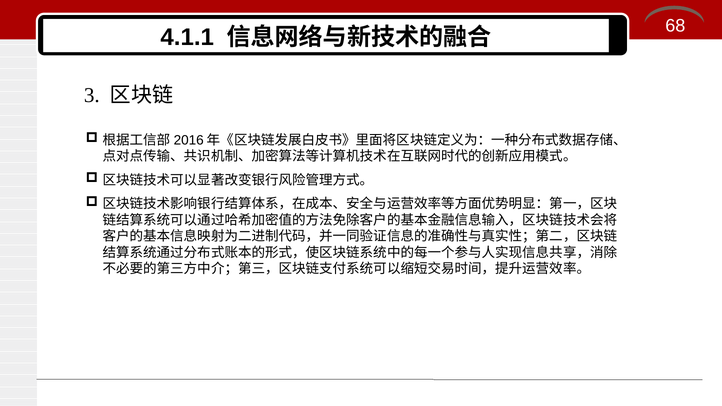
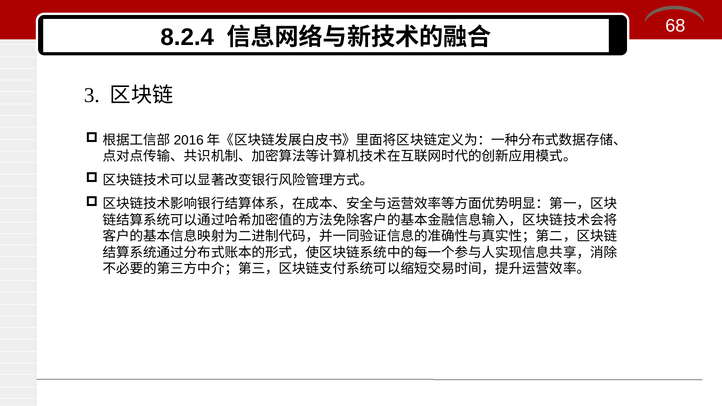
4.1.1: 4.1.1 -> 8.2.4
